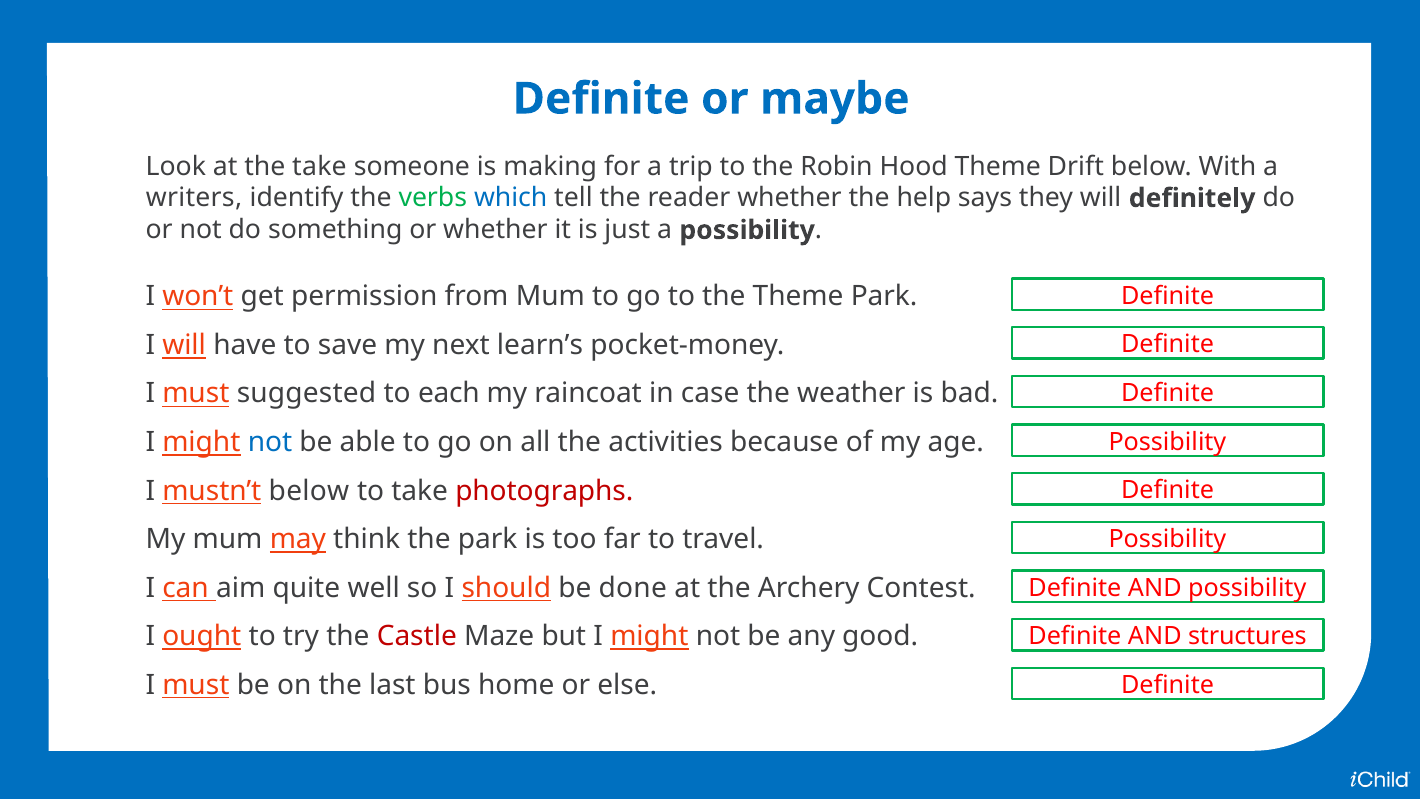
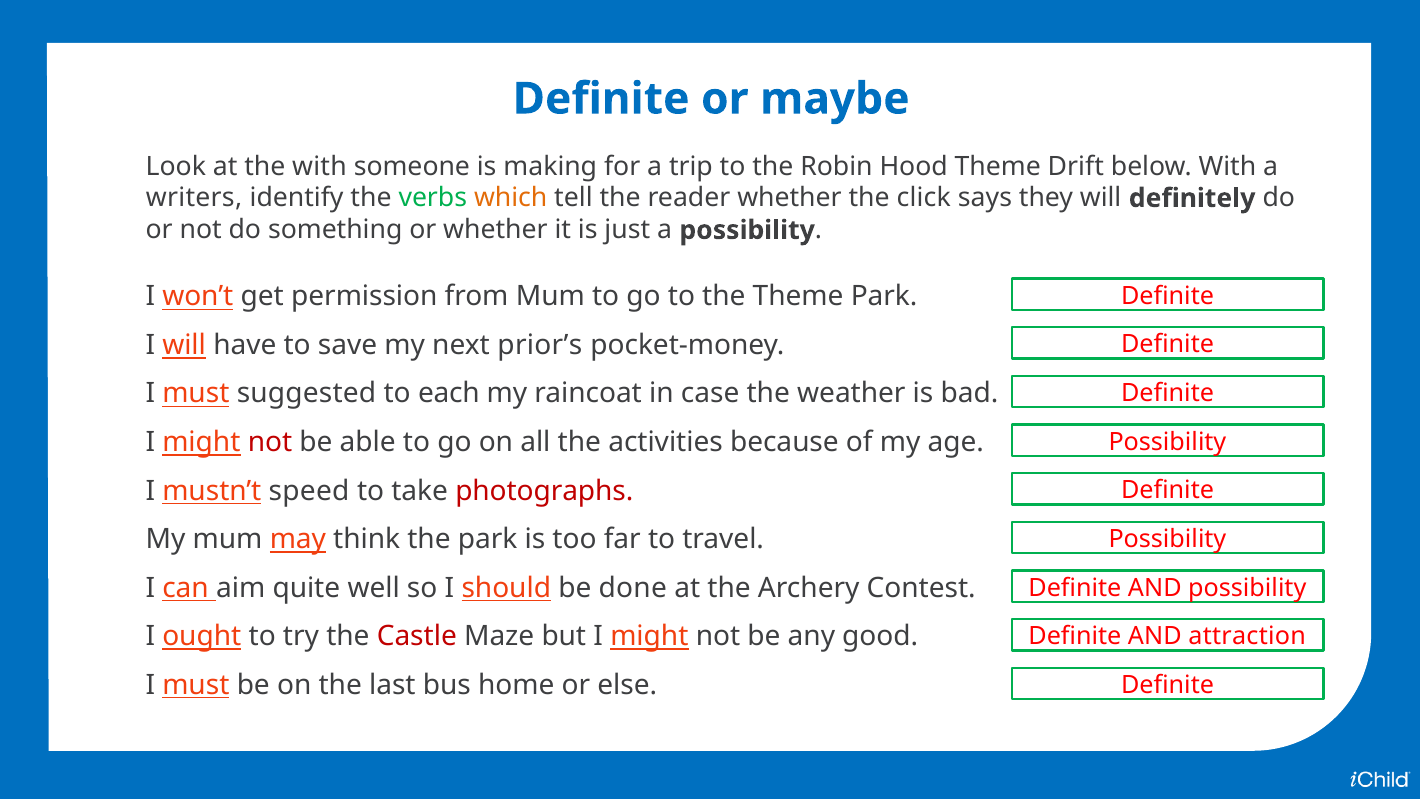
the take: take -> with
which colour: blue -> orange
help: help -> click
learn’s: learn’s -> prior’s
not at (270, 442) colour: blue -> red
mustn’t below: below -> speed
structures: structures -> attraction
